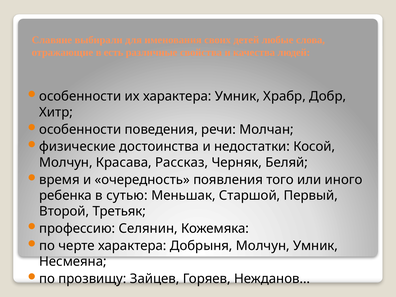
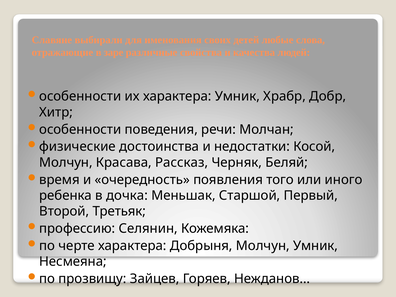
есть: есть -> заре
сутью: сутью -> дочка
